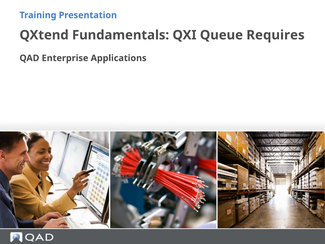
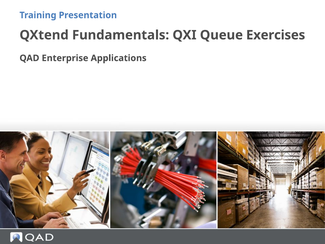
Requires: Requires -> Exercises
